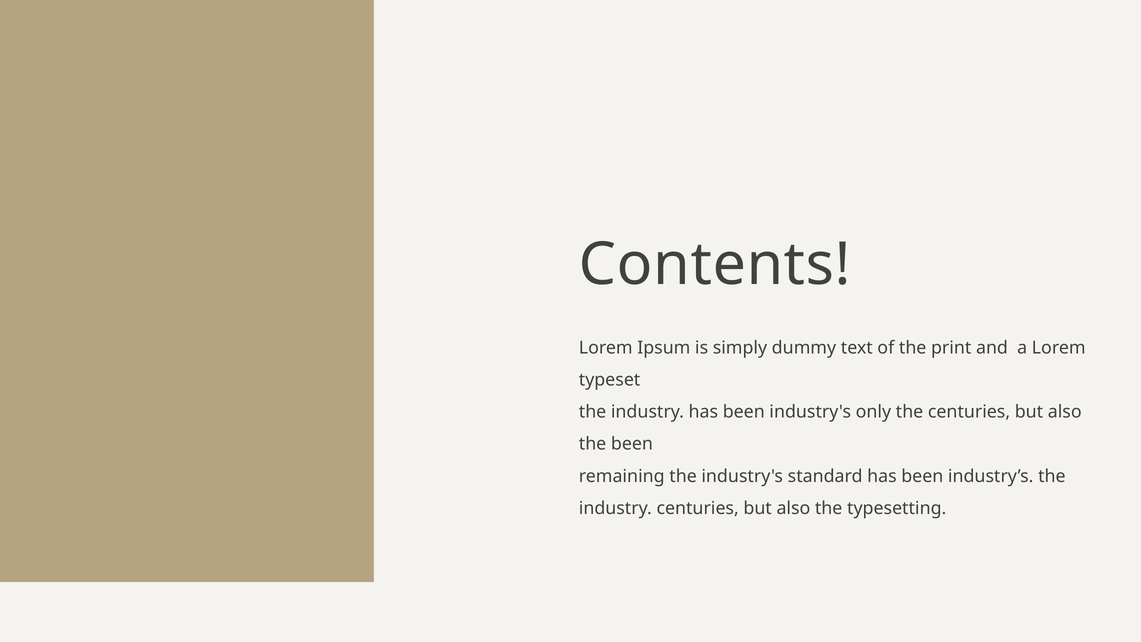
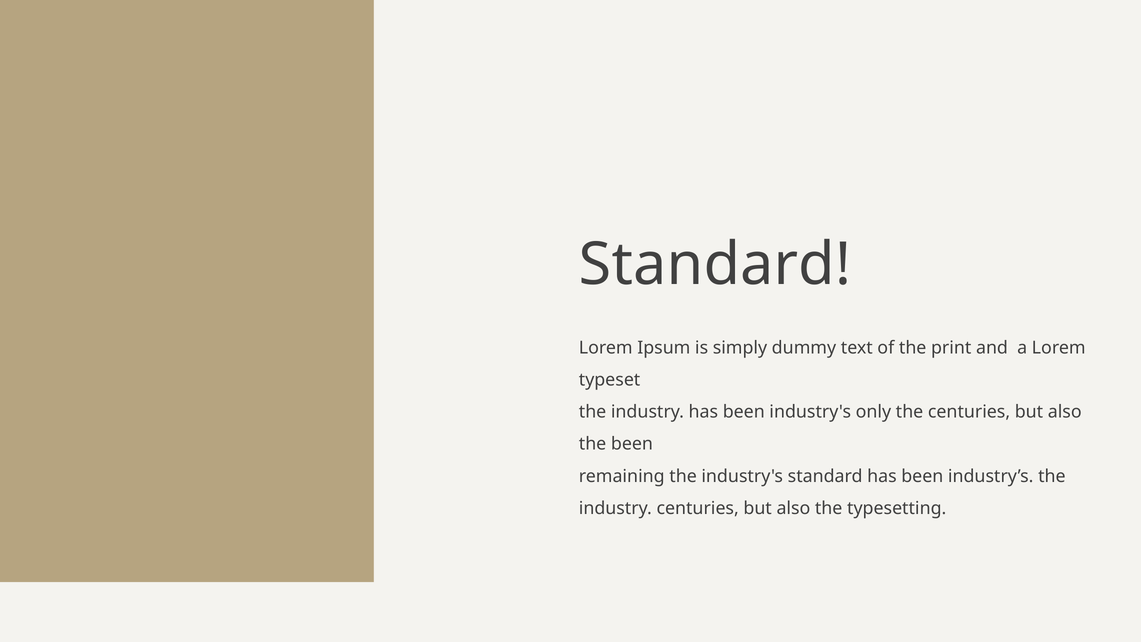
Contents at (715, 265): Contents -> Standard
